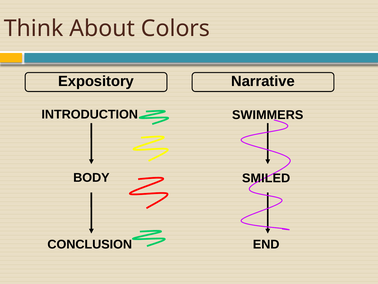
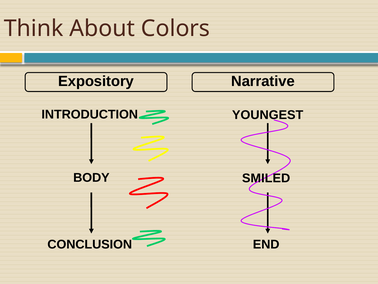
SWIMMERS: SWIMMERS -> YOUNGEST
